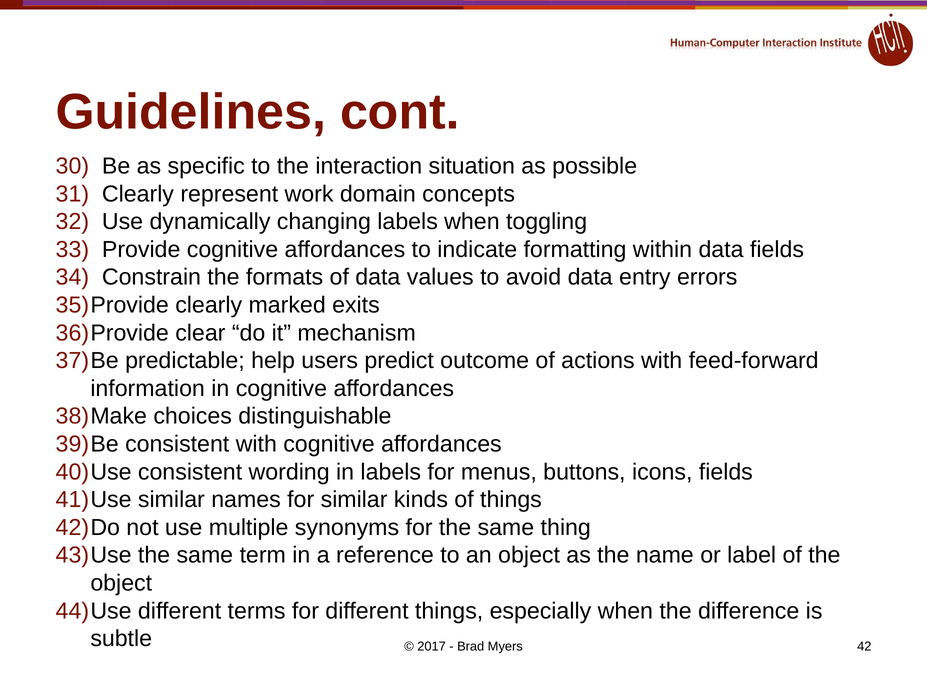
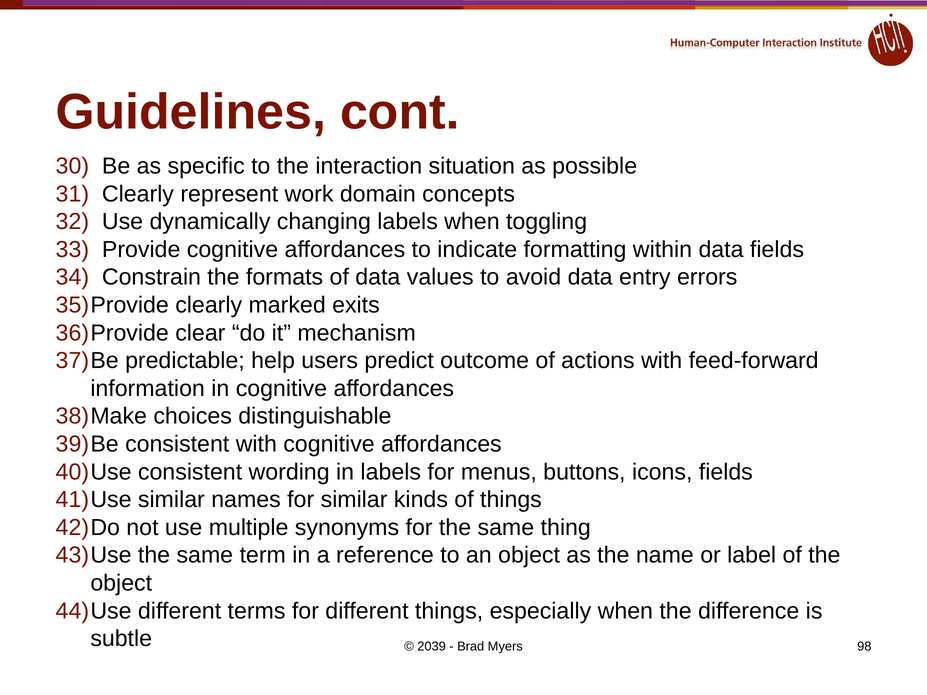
42: 42 -> 98
2017: 2017 -> 2039
